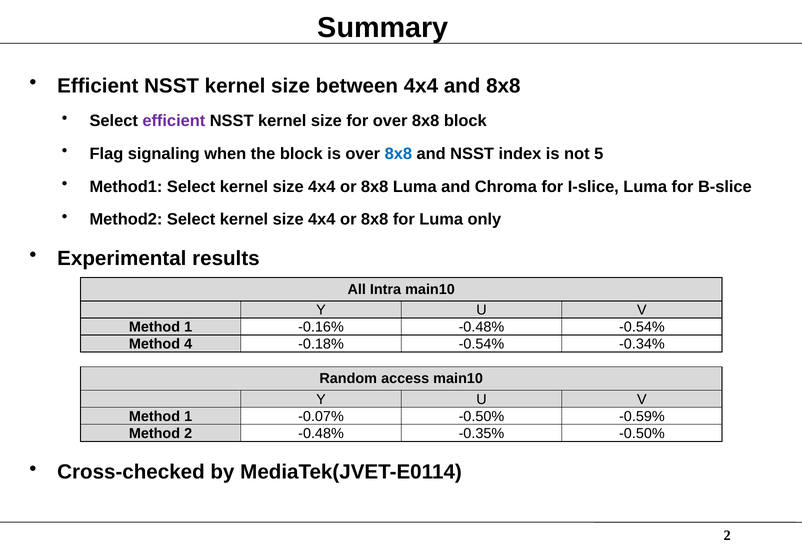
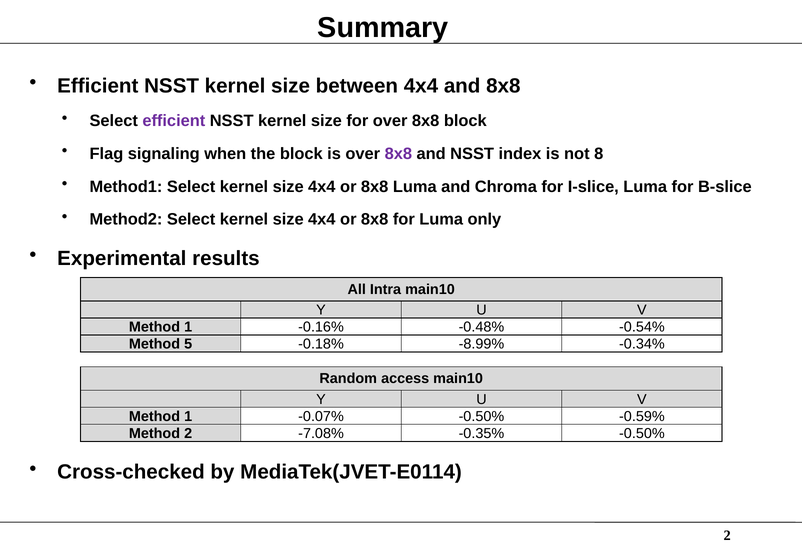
8x8 at (398, 154) colour: blue -> purple
5: 5 -> 8
4: 4 -> 5
-0.18% -0.54%: -0.54% -> -8.99%
2 -0.48%: -0.48% -> -7.08%
